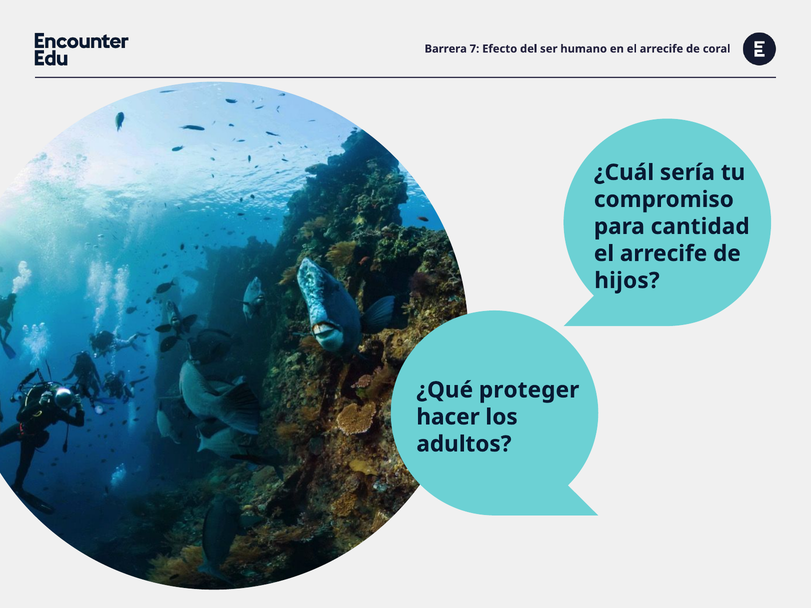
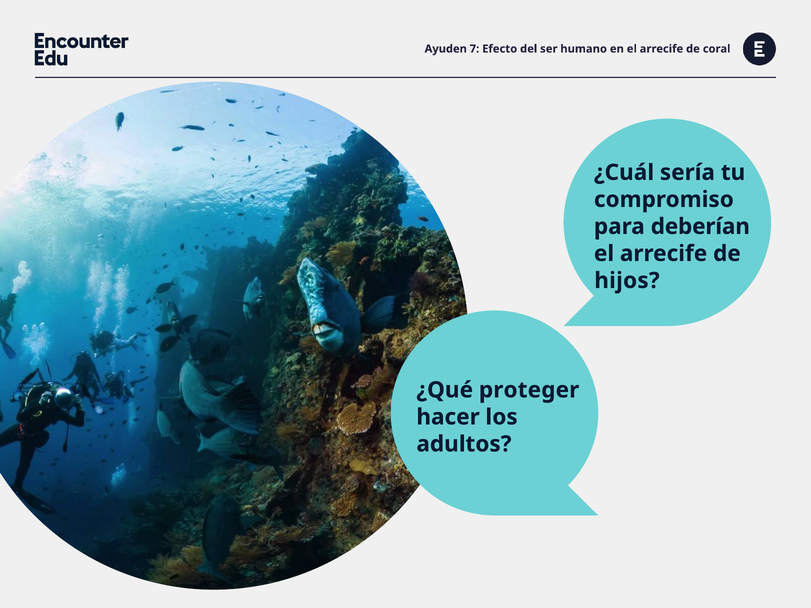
Barrera: Barrera -> Ayuden
cantidad: cantidad -> deberían
